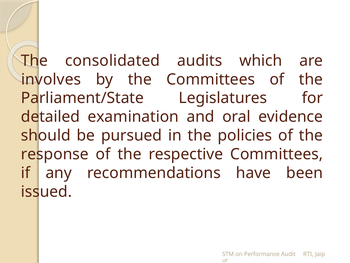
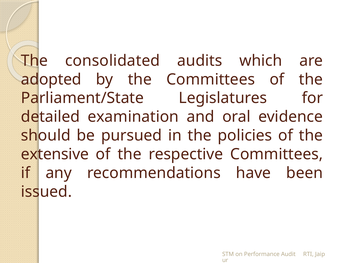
involves: involves -> adopted
response: response -> extensive
